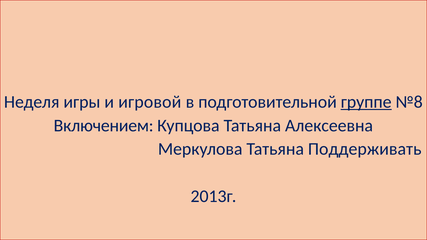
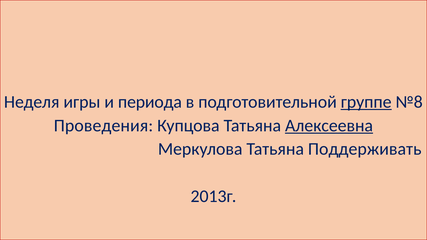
игровой: игровой -> периода
Включением: Включением -> Проведения
Алексеевна underline: none -> present
